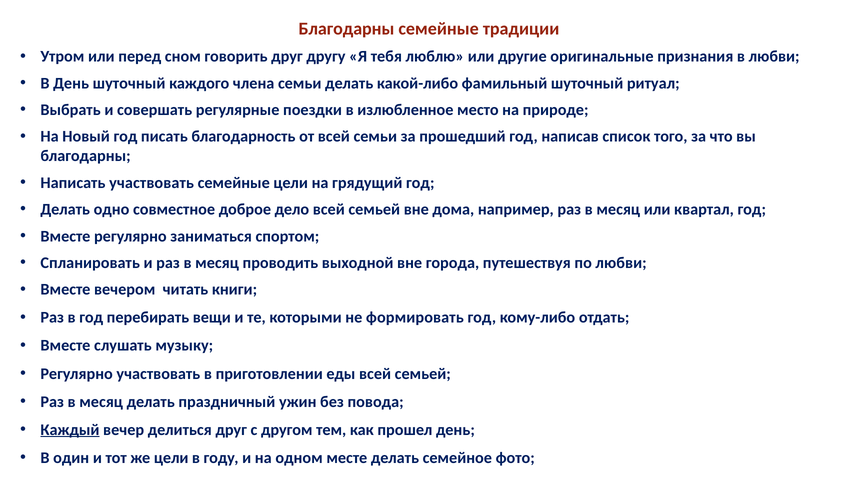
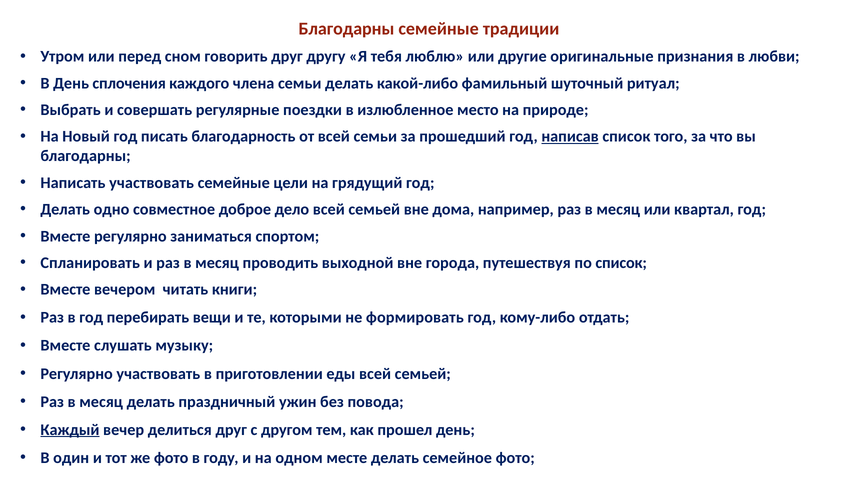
День шуточный: шуточный -> сплочения
написав underline: none -> present
по любви: любви -> список
же цели: цели -> фото
